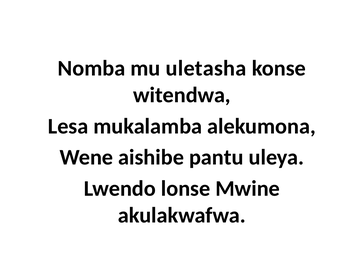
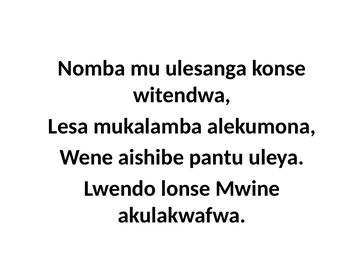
uletasha: uletasha -> ulesanga
